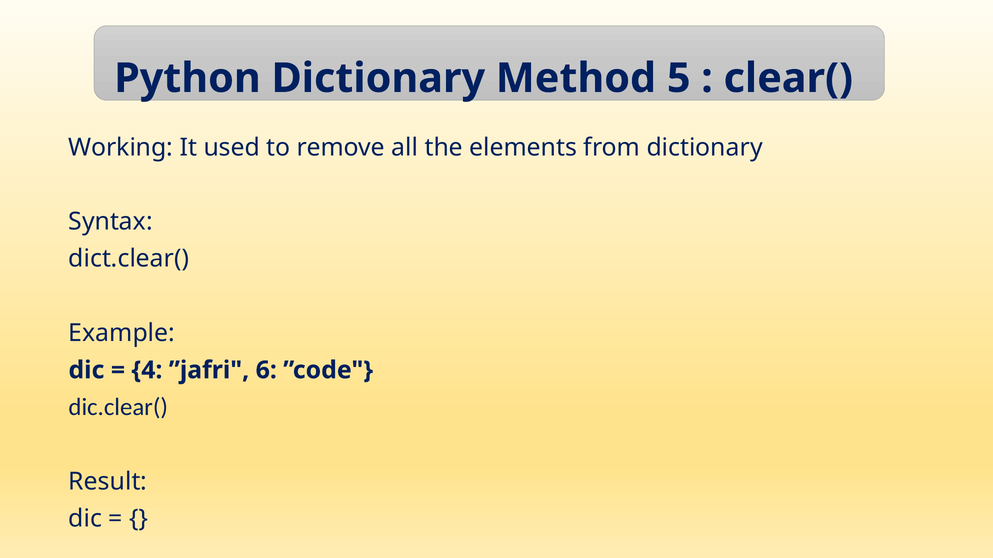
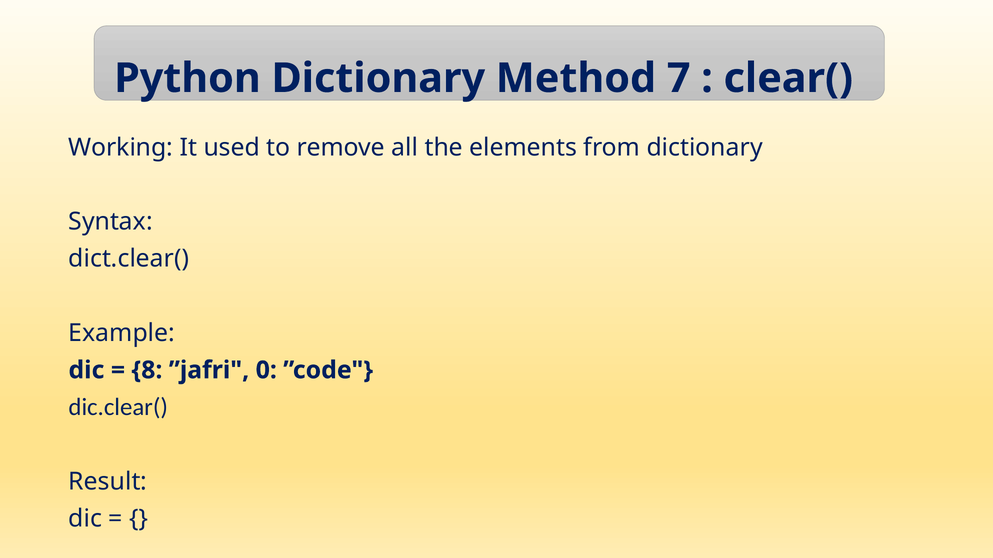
5: 5 -> 7
4: 4 -> 8
6: 6 -> 0
